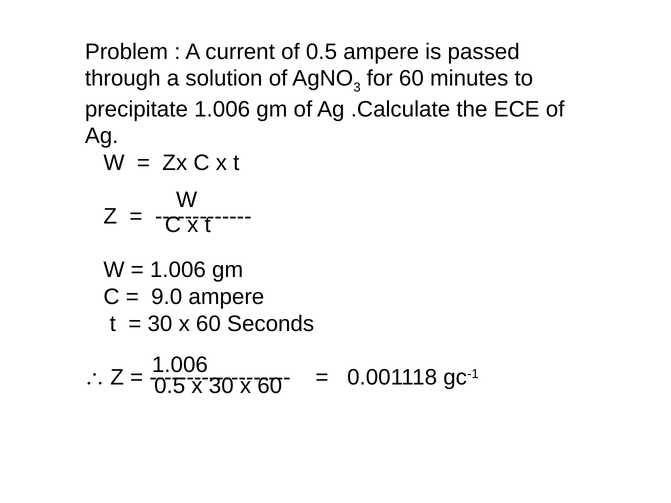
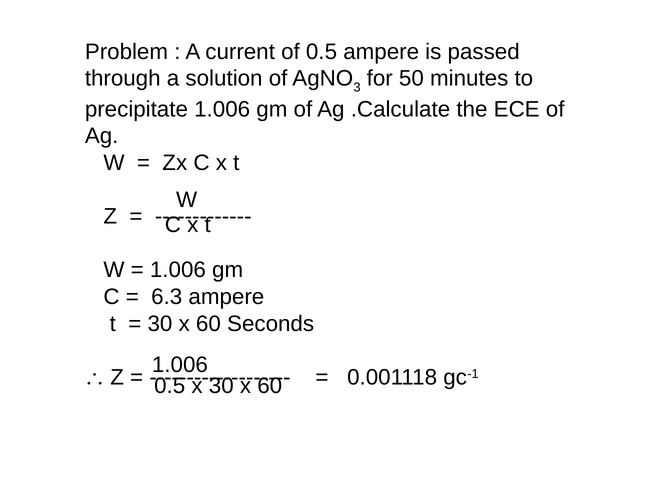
for 60: 60 -> 50
9.0: 9.0 -> 6.3
